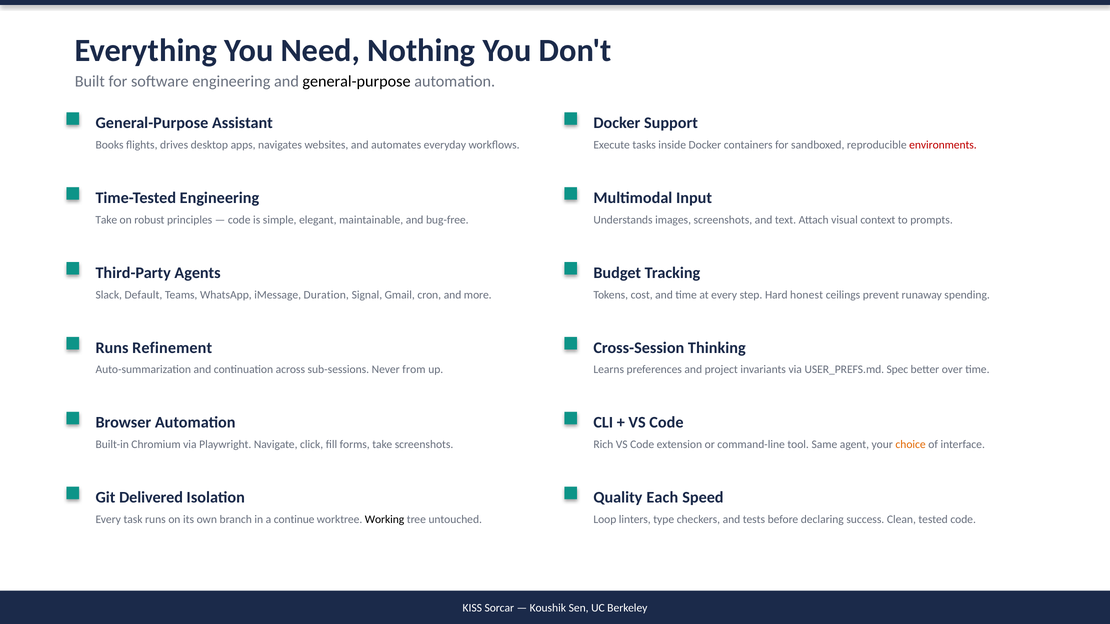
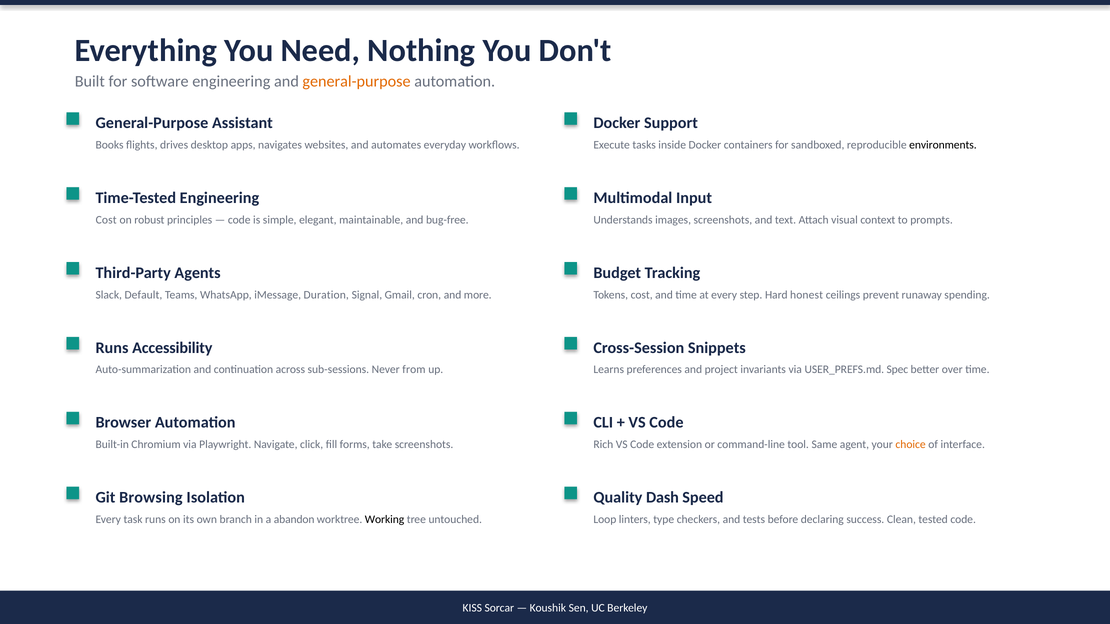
general-purpose at (357, 82) colour: black -> orange
environments colour: red -> black
Take at (106, 220): Take -> Cost
Refinement: Refinement -> Accessibility
Thinking: Thinking -> Snippets
Delivered: Delivered -> Browsing
Each: Each -> Dash
continue: continue -> abandon
